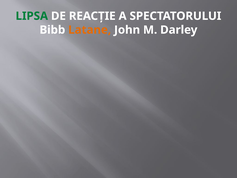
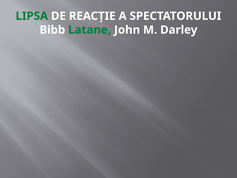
Latane colour: orange -> green
